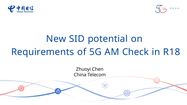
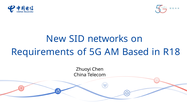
potential: potential -> networks
Check: Check -> Based
